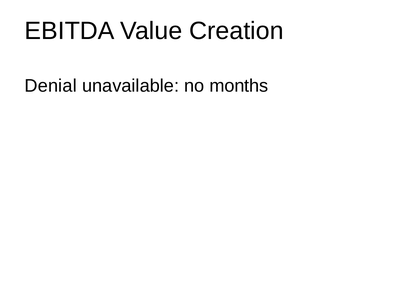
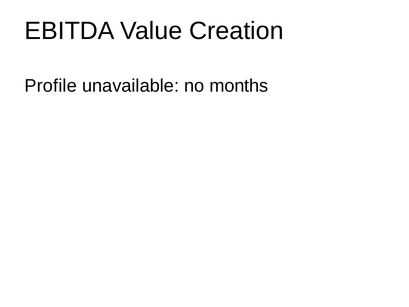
Denial: Denial -> Profile
